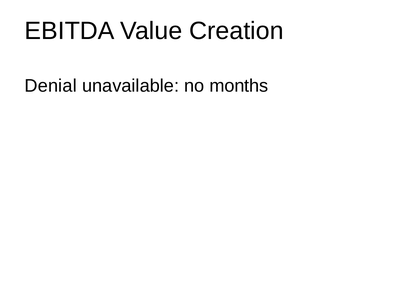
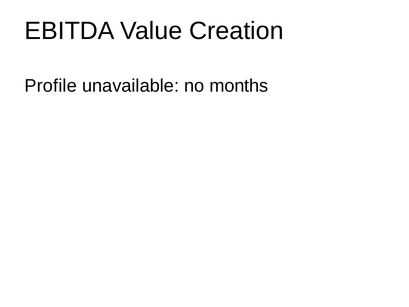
Denial: Denial -> Profile
